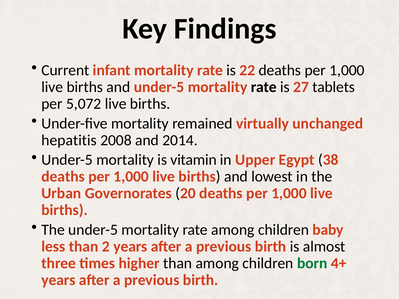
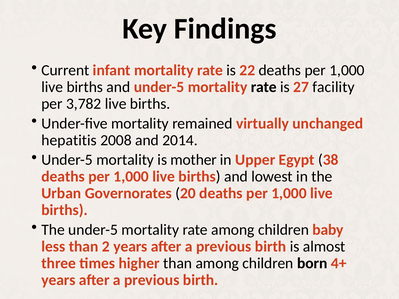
tablets: tablets -> facility
5,072: 5,072 -> 3,782
vitamin: vitamin -> mother
born colour: green -> black
